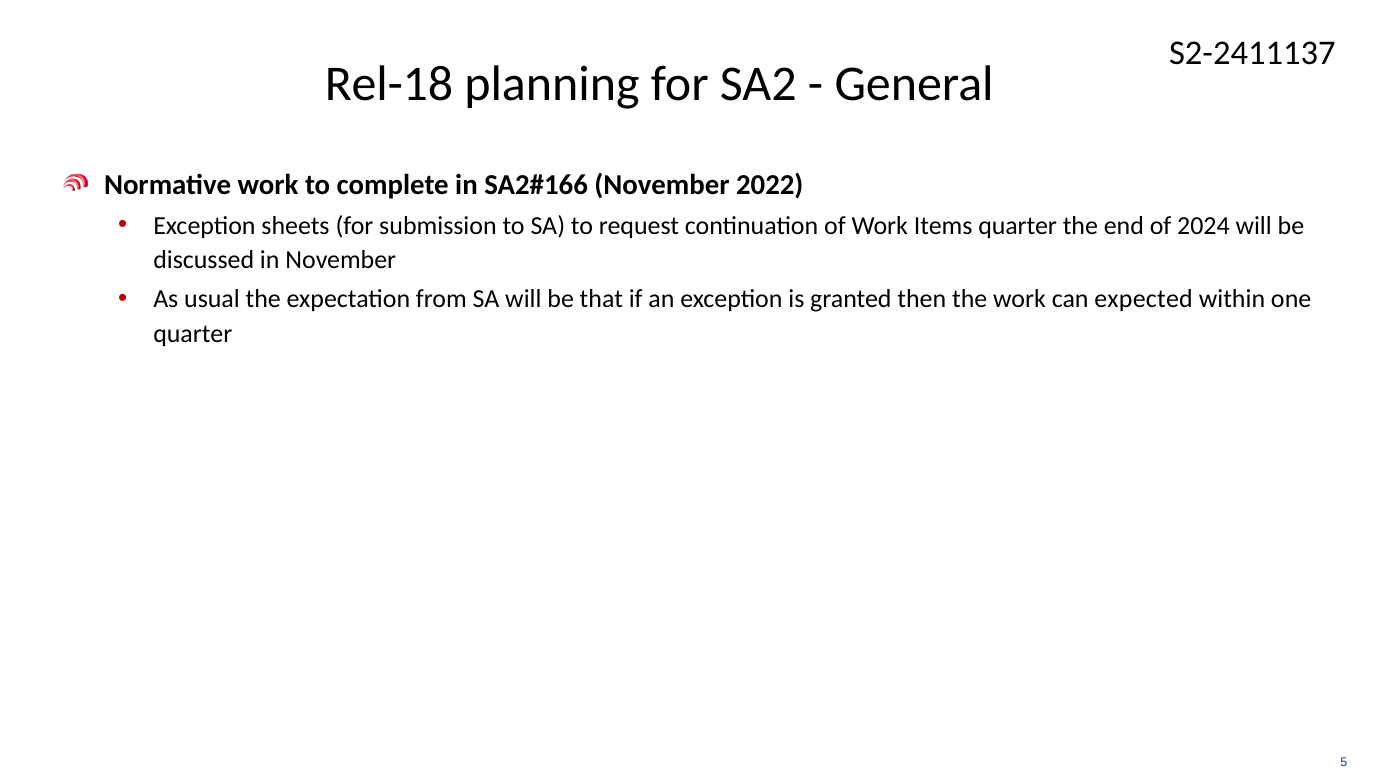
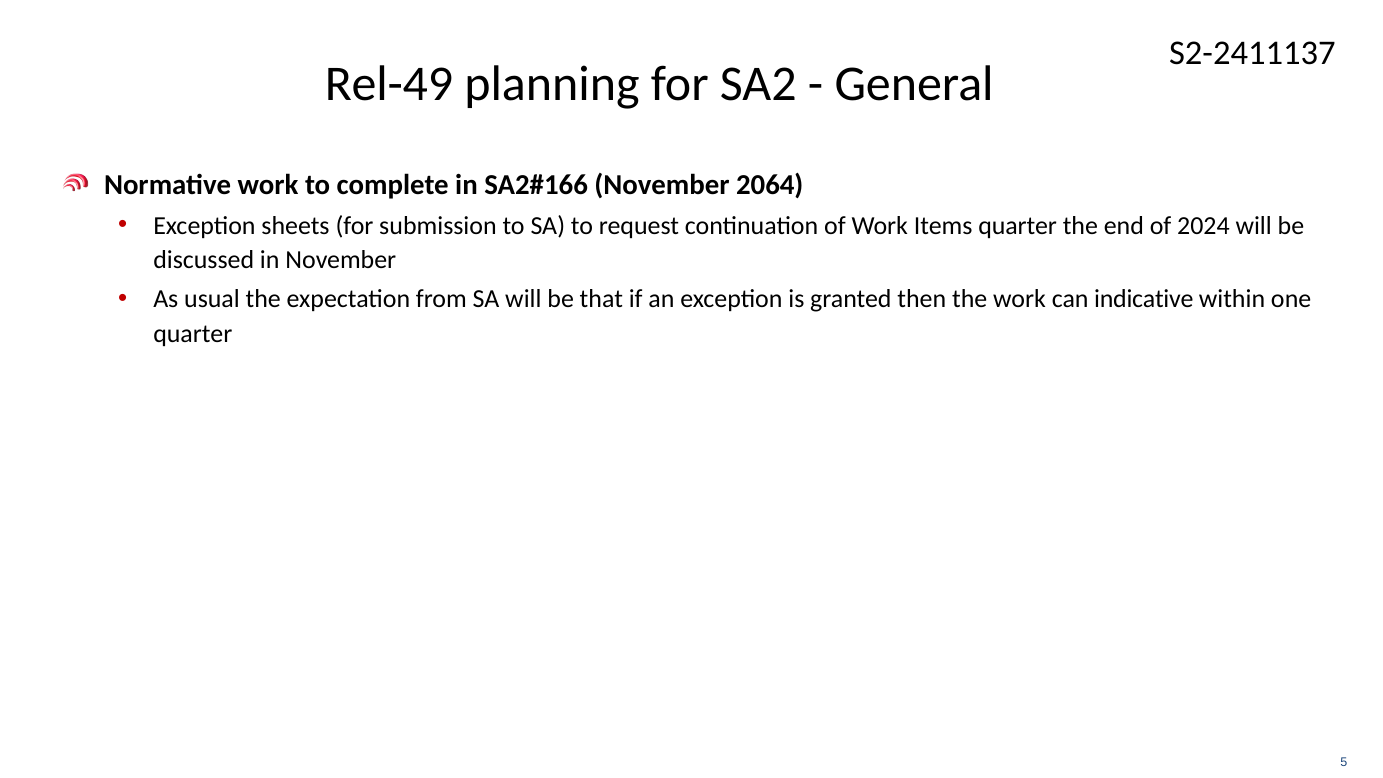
Rel-18: Rel-18 -> Rel-49
2022: 2022 -> 2064
expected: expected -> indicative
